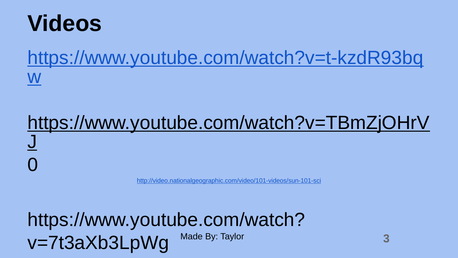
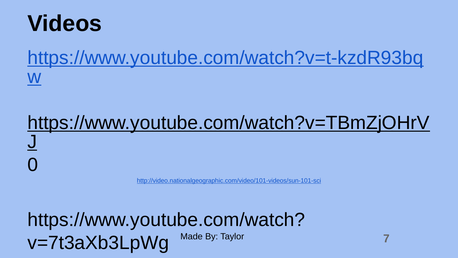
3: 3 -> 7
